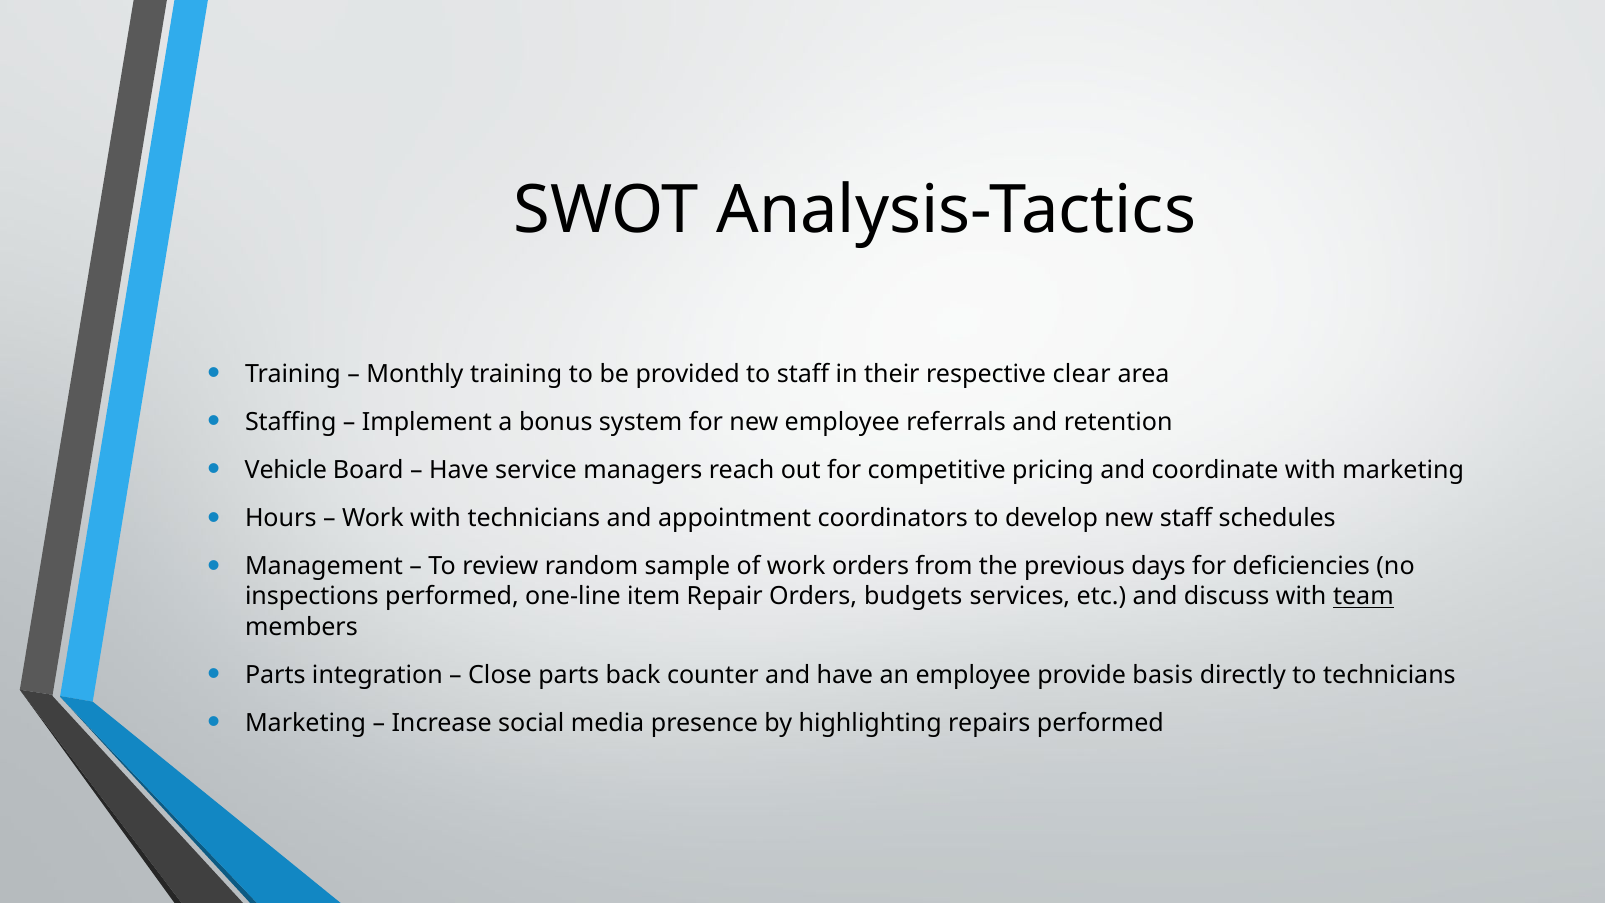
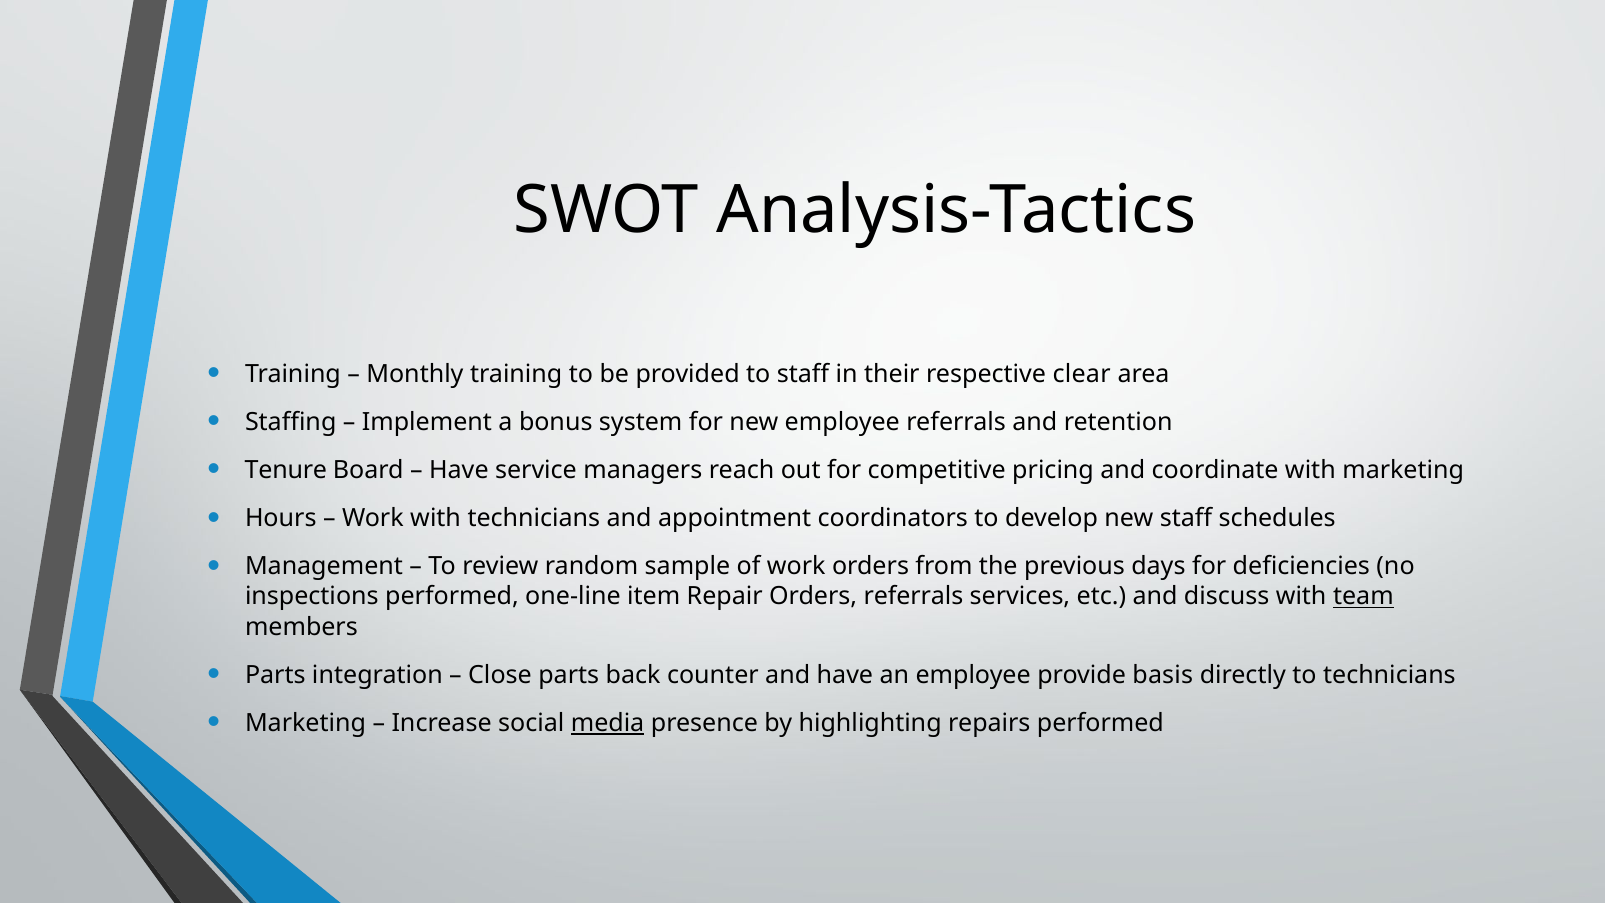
Vehicle: Vehicle -> Tenure
Orders budgets: budgets -> referrals
media underline: none -> present
